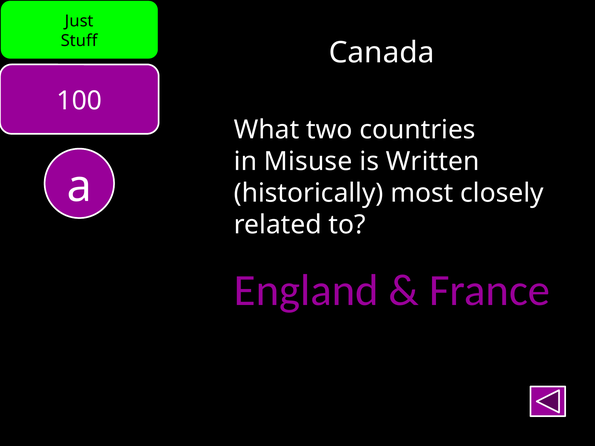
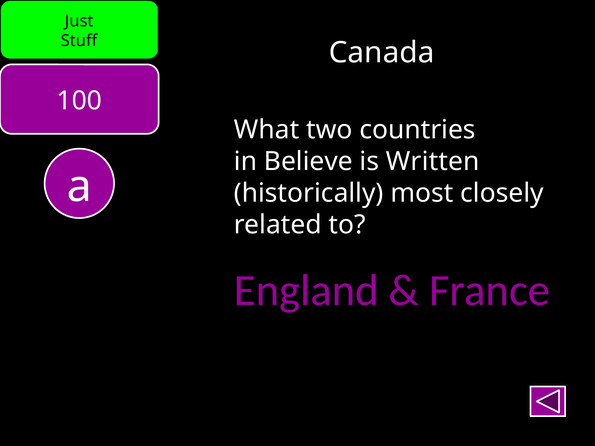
Misuse: Misuse -> Believe
